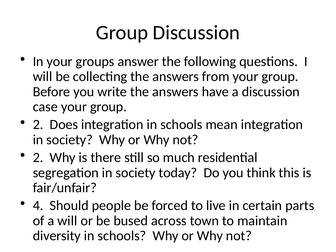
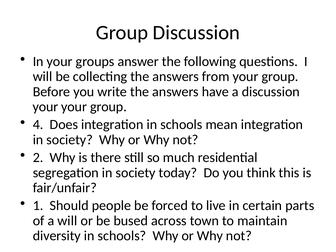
case at (45, 107): case -> your
2 at (38, 125): 2 -> 4
4: 4 -> 1
